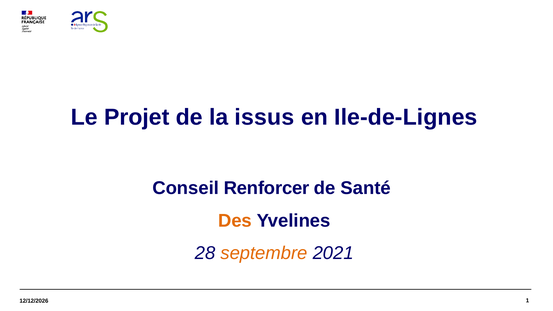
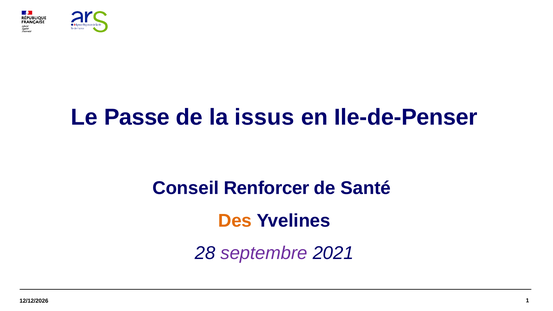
Projet: Projet -> Passe
Ile-de-Lignes: Ile-de-Lignes -> Ile-de-Penser
septembre colour: orange -> purple
